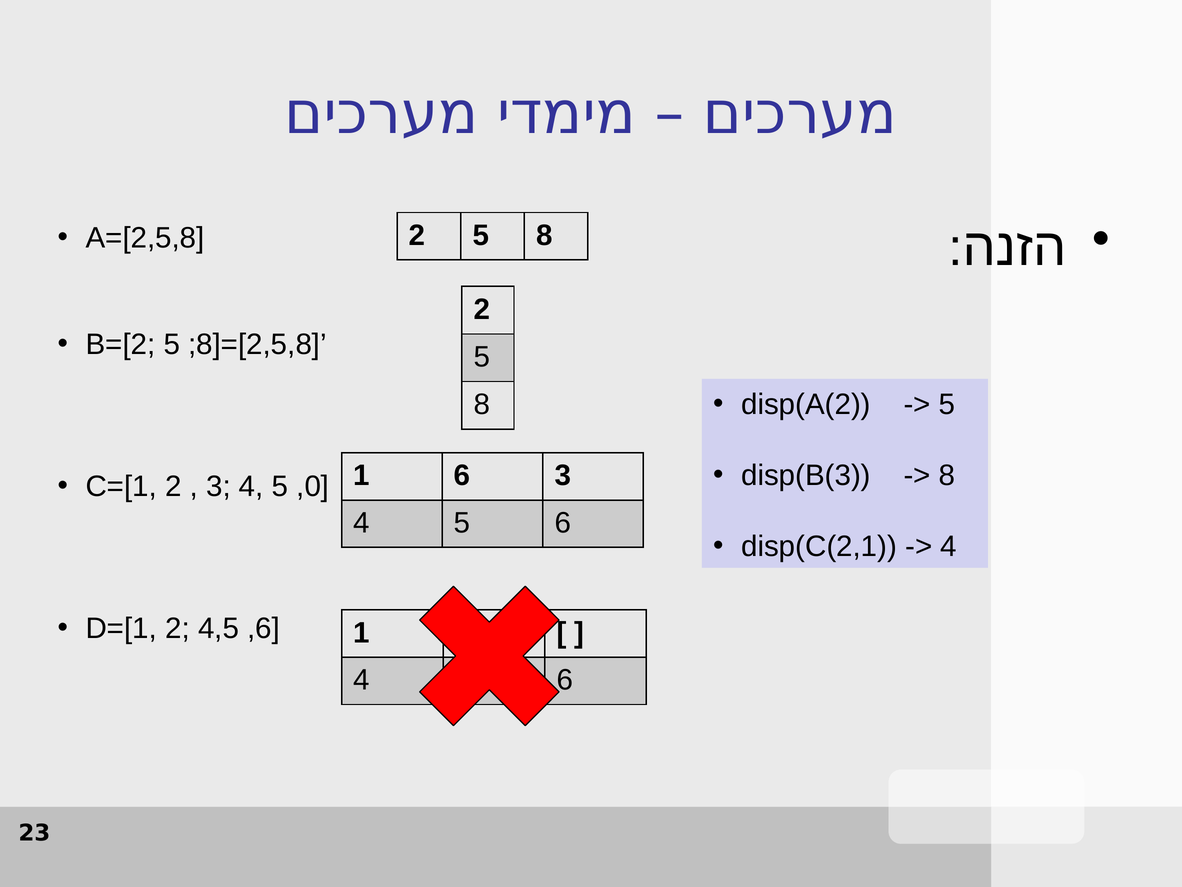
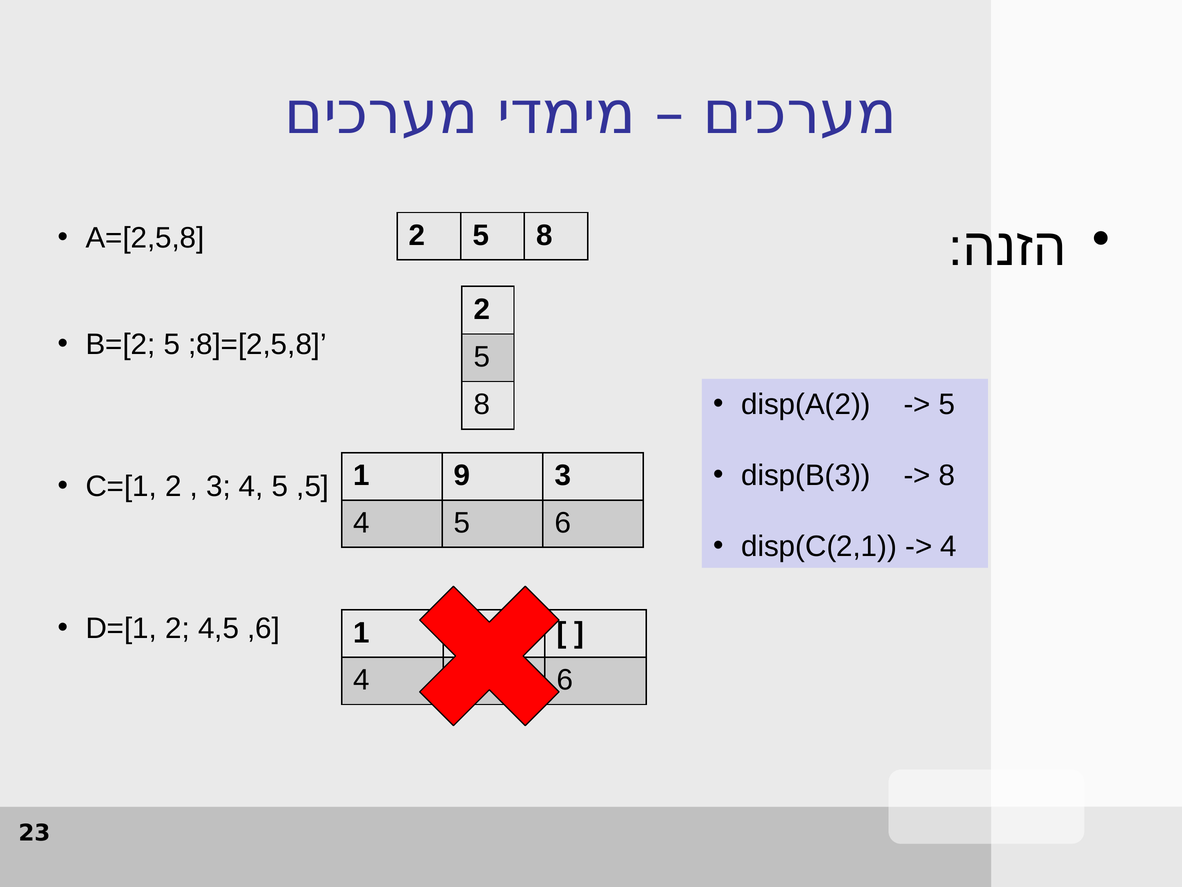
1 6: 6 -> 9
,0: ,0 -> ,5
